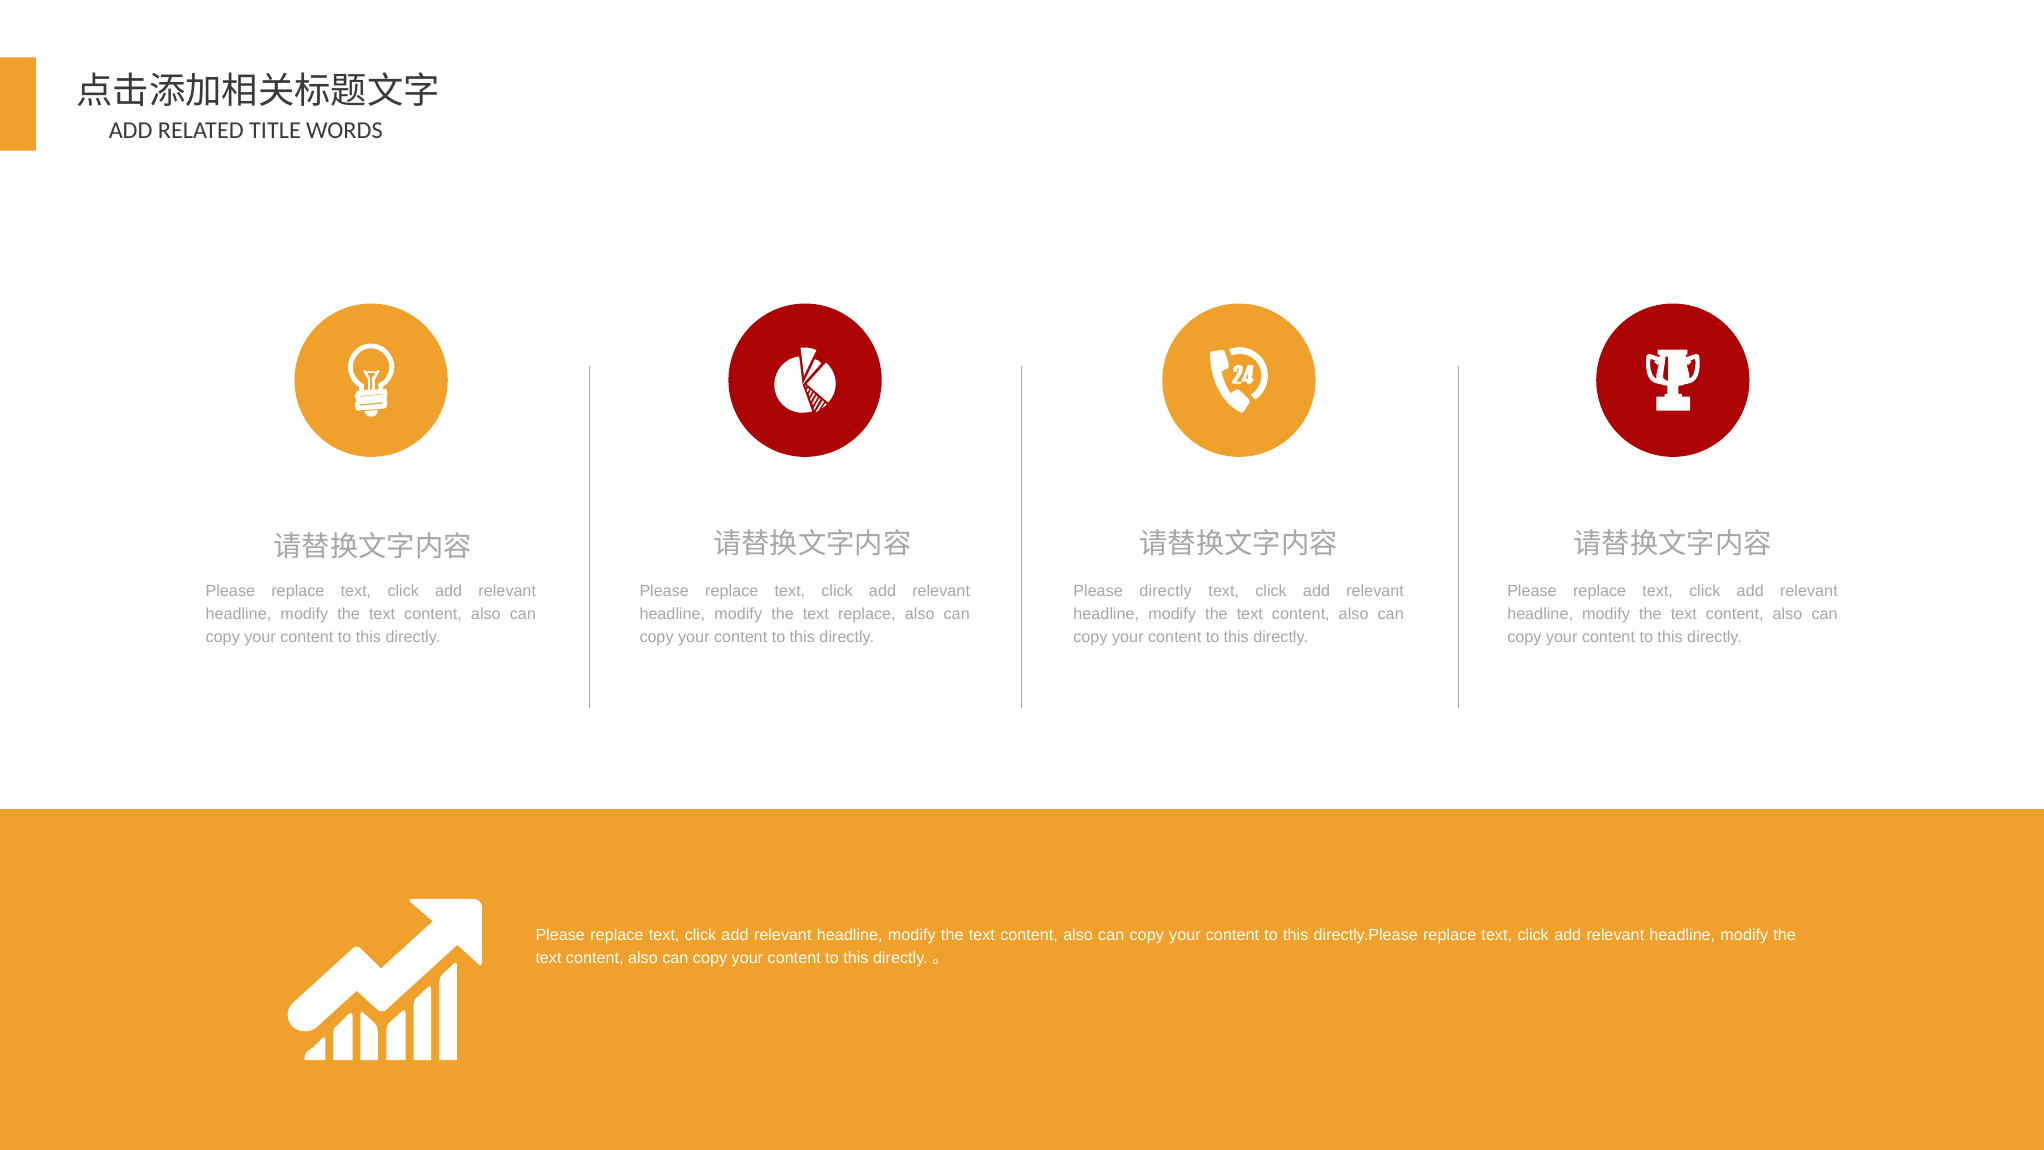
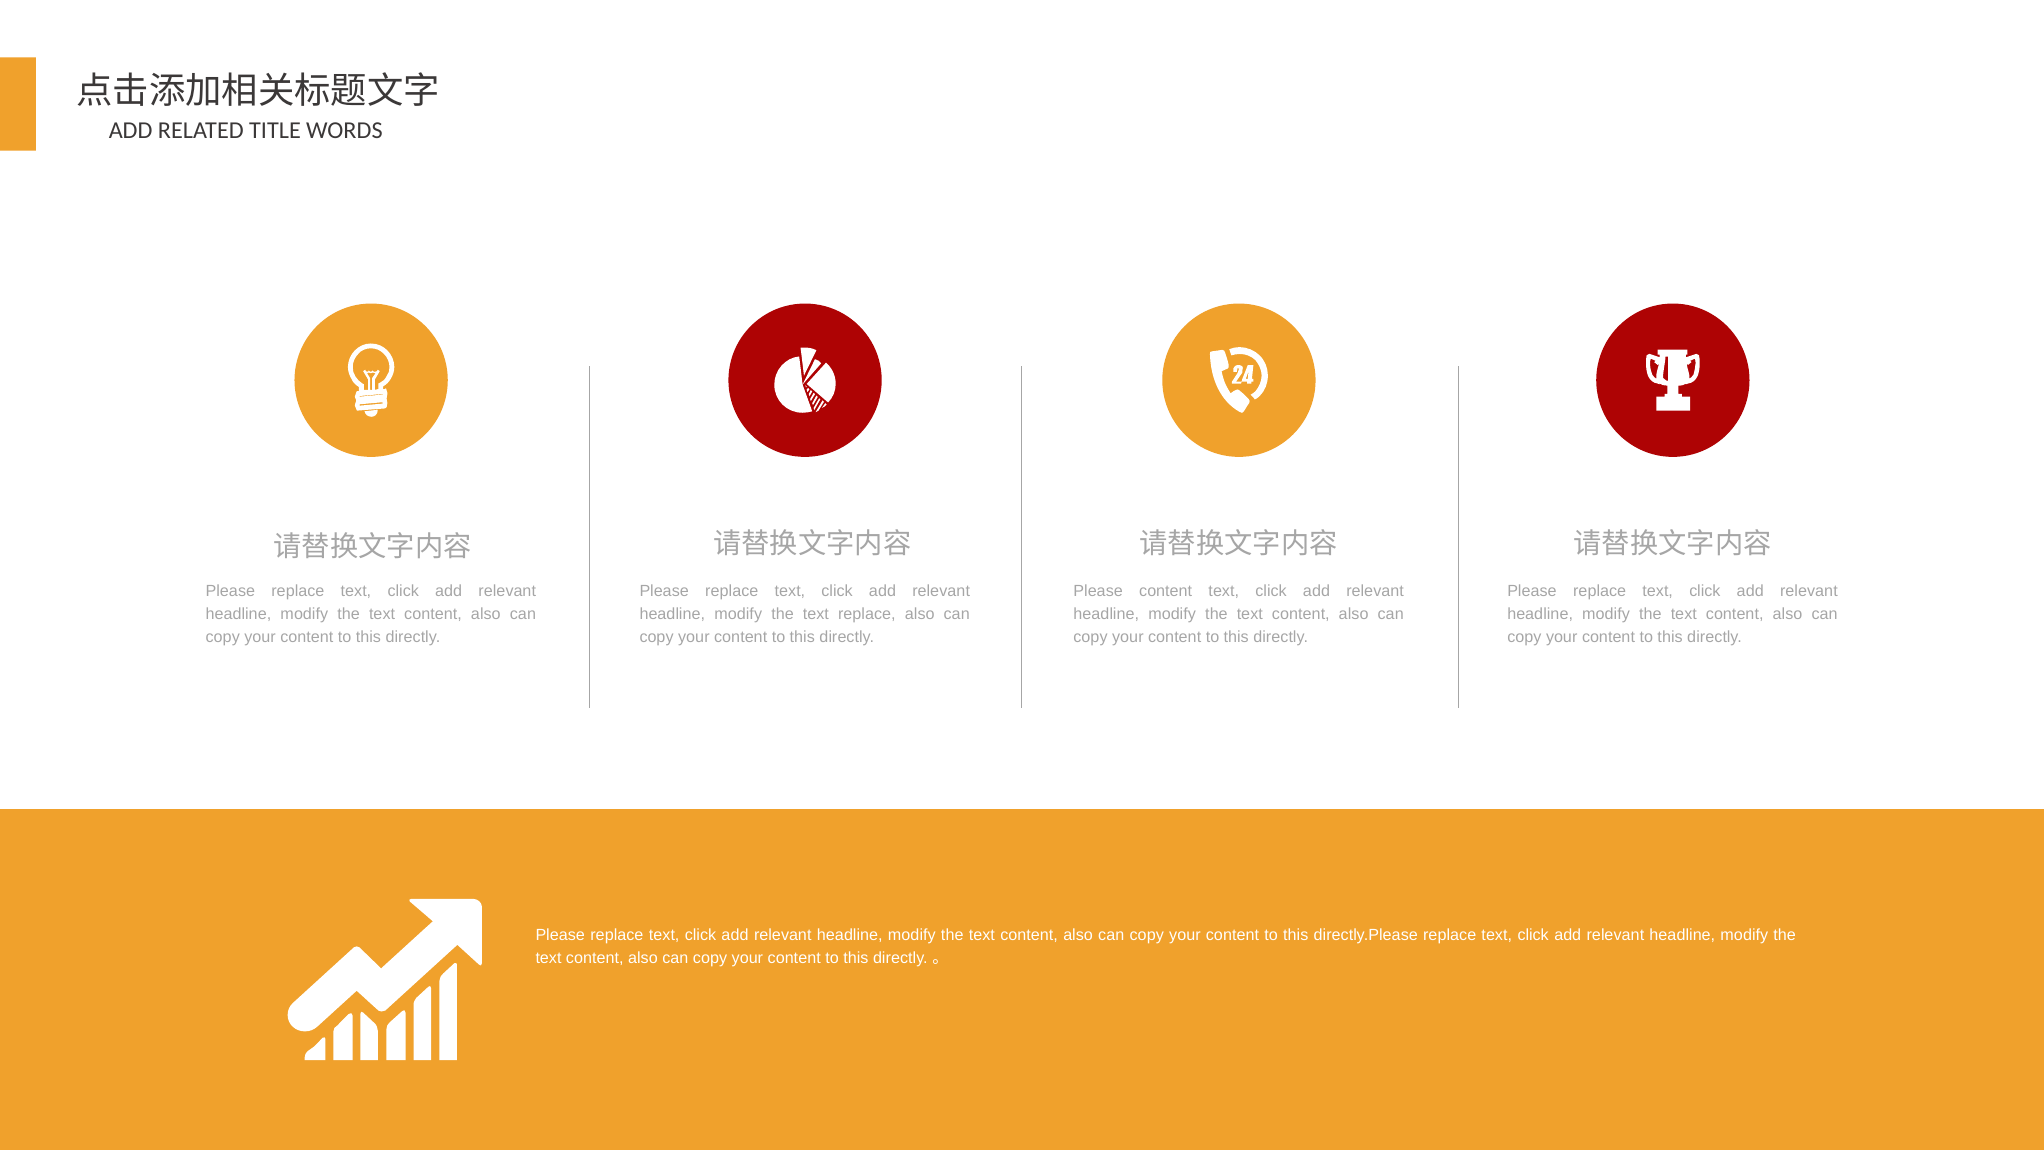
Please directly: directly -> content
